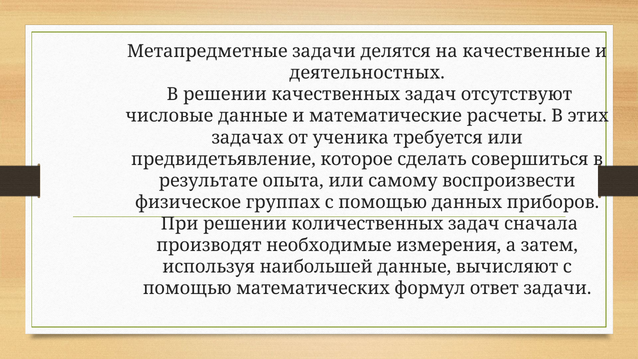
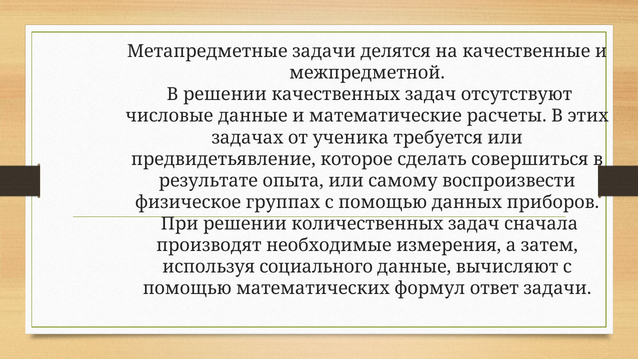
деятельностных: деятельностных -> межпредметной
наибольшей: наибольшей -> социального
